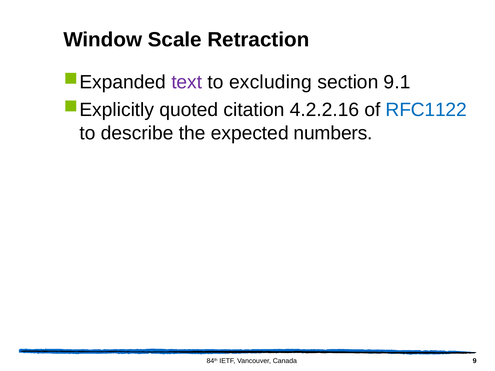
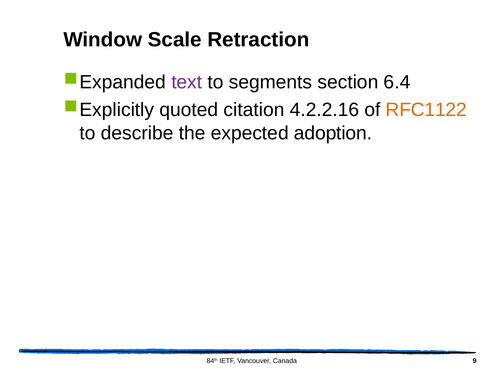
excluding: excluding -> segments
9.1: 9.1 -> 6.4
RFC1122 colour: blue -> orange
numbers: numbers -> adoption
